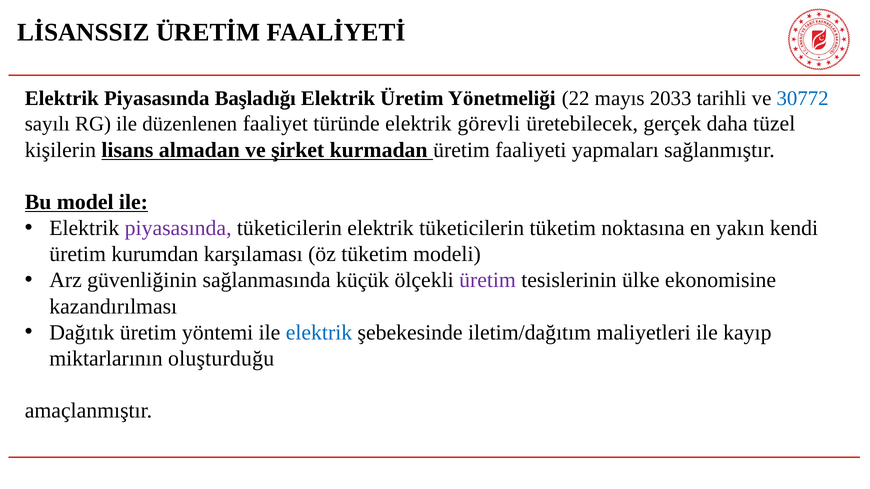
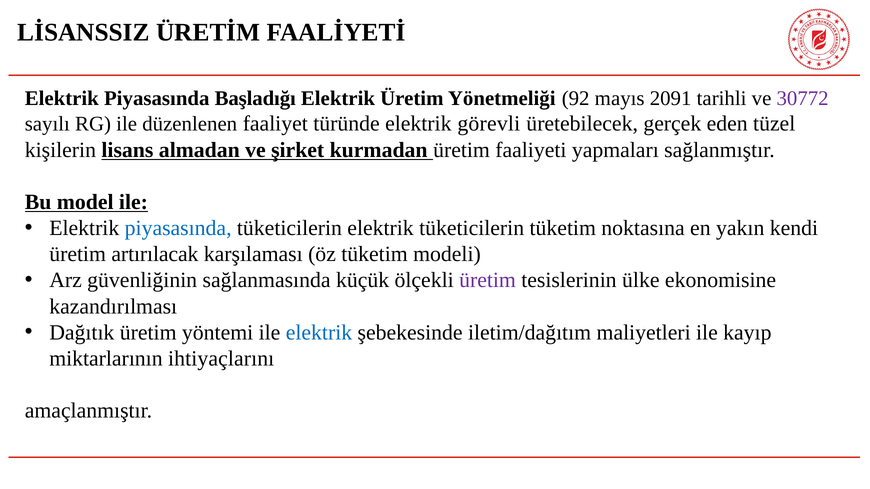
22: 22 -> 92
2033: 2033 -> 2091
30772 colour: blue -> purple
daha: daha -> eden
piyasasında at (178, 228) colour: purple -> blue
kurumdan: kurumdan -> artırılacak
oluşturduğu: oluşturduğu -> ihtiyaçlarını
